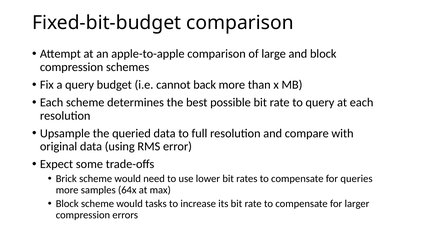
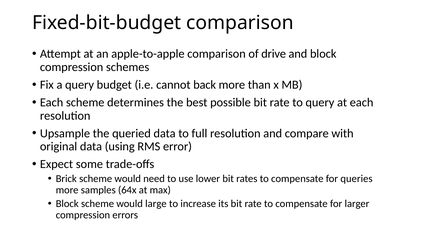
large: large -> drive
tasks: tasks -> large
